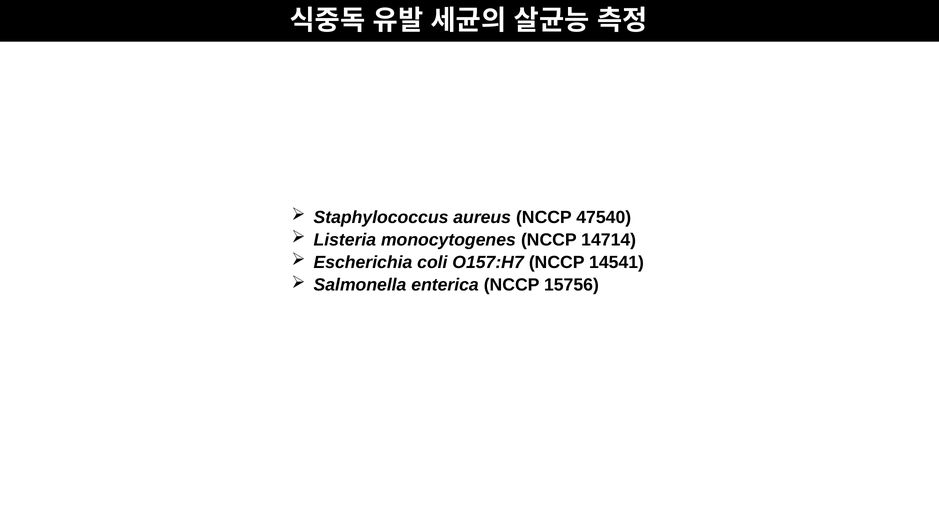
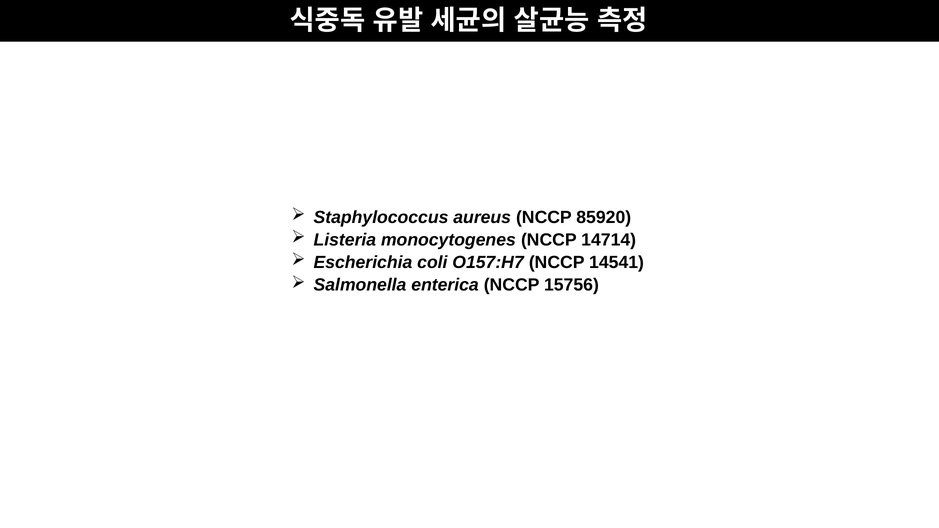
47540: 47540 -> 85920
